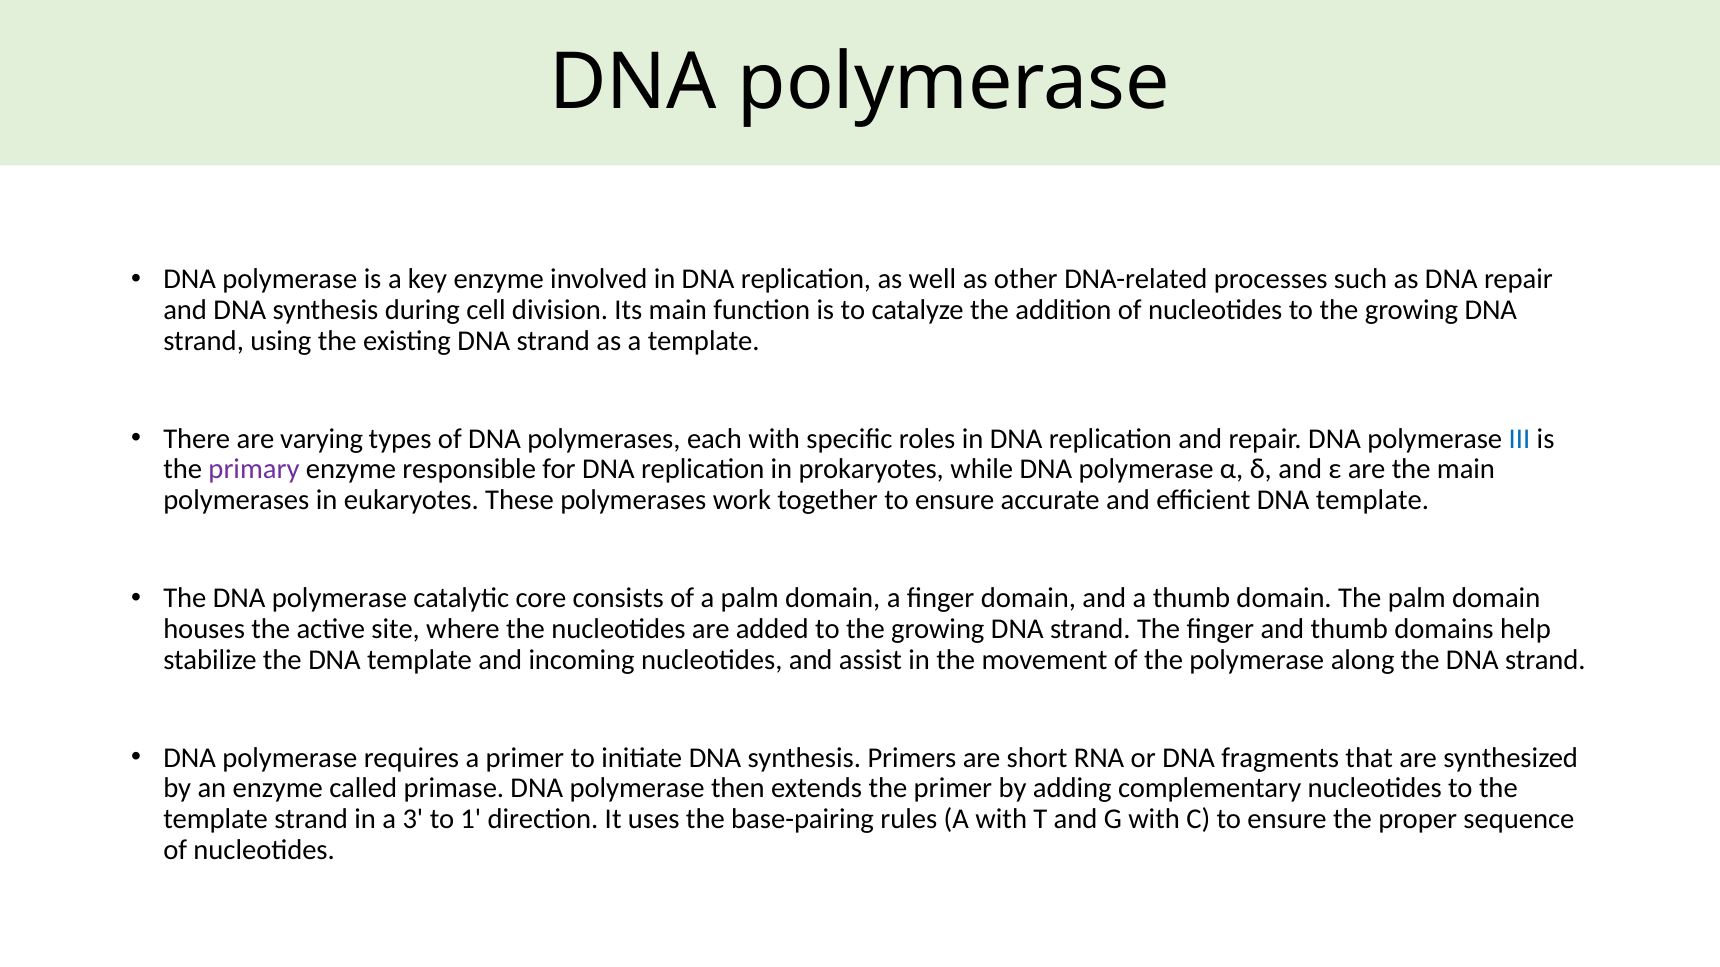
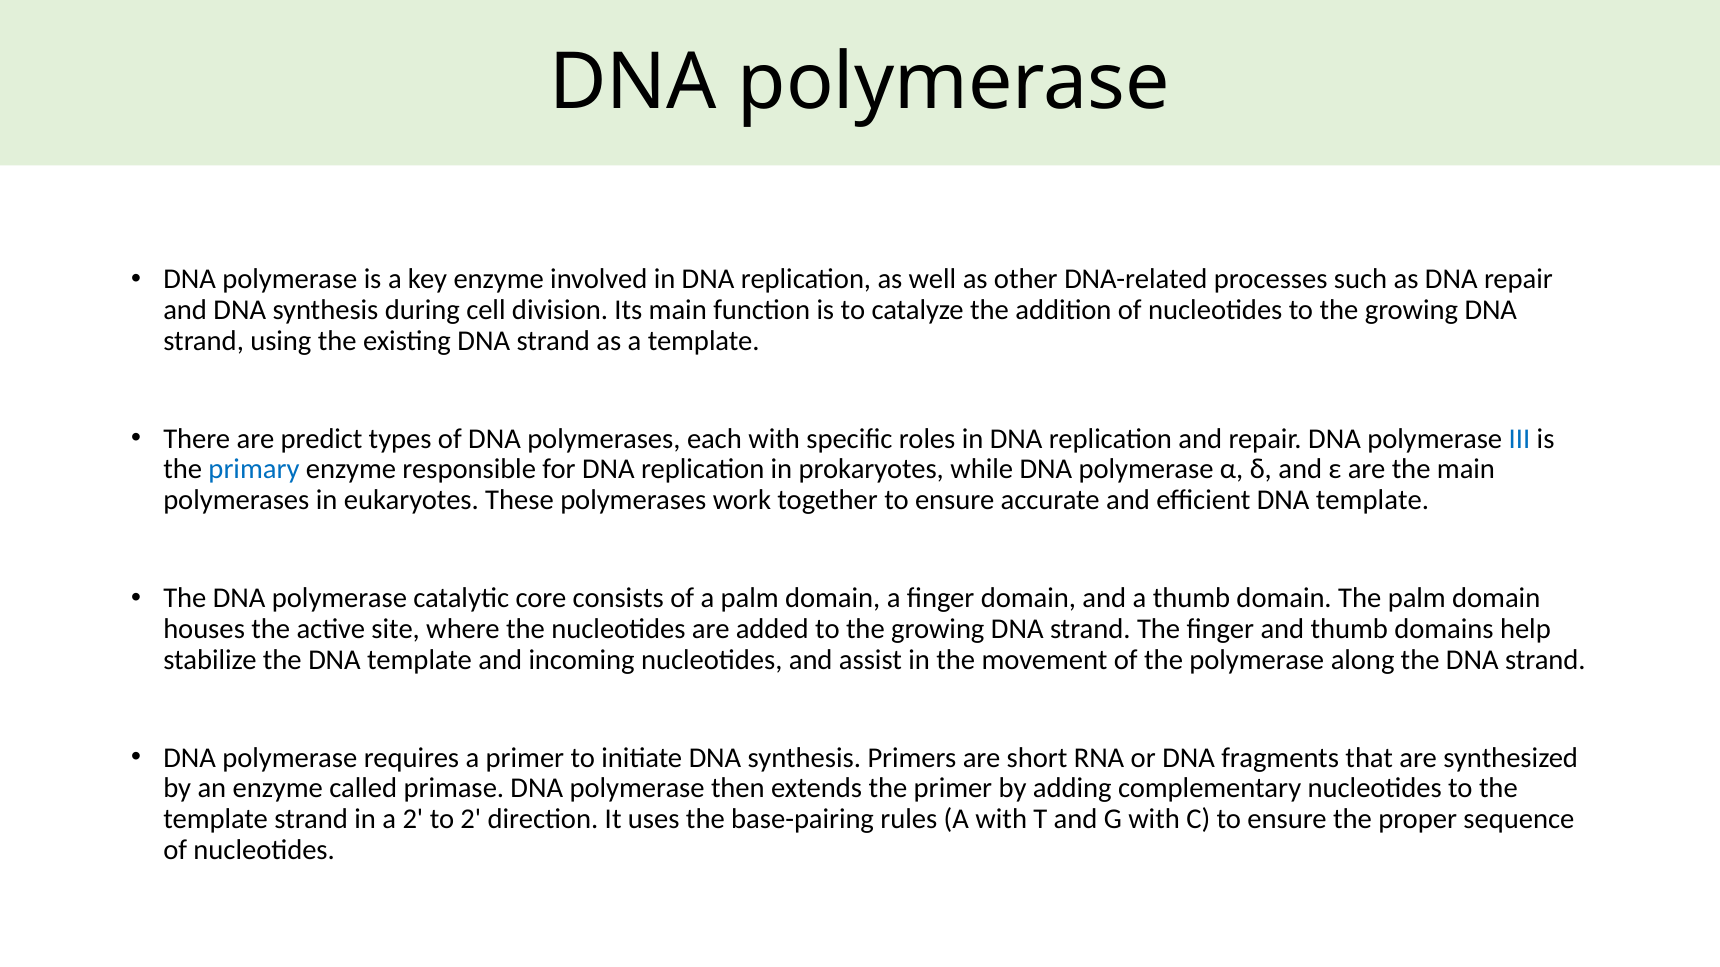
varying: varying -> predict
primary colour: purple -> blue
a 3: 3 -> 2
to 1: 1 -> 2
